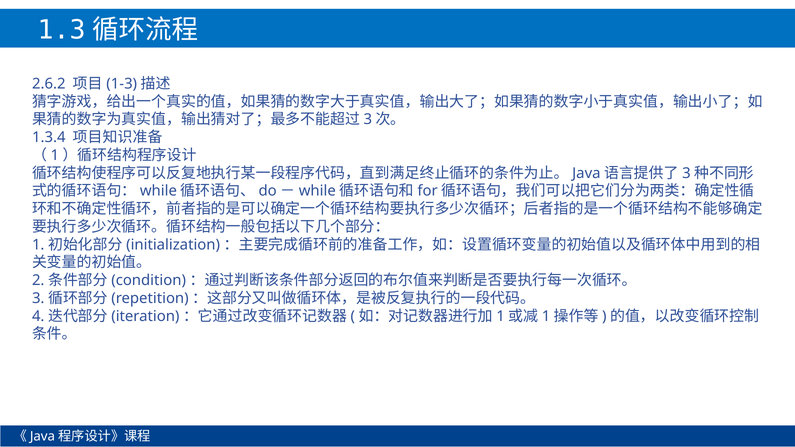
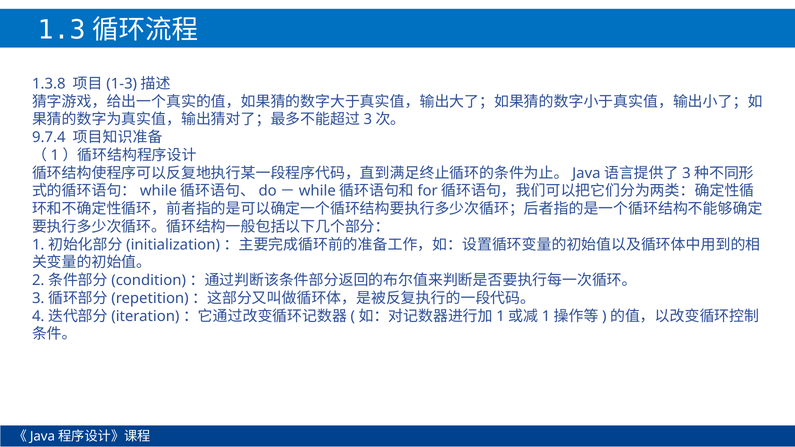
2.6.2: 2.6.2 -> 1.3.8
1.3.4: 1.3.4 -> 9.7.4
